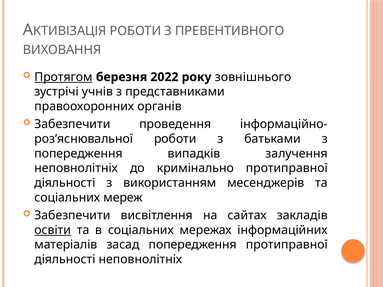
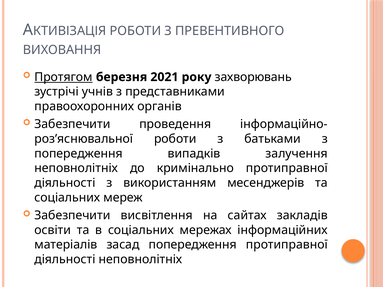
2022: 2022 -> 2021
зовнішнього: зовнішнього -> захворювань
освіти underline: present -> none
